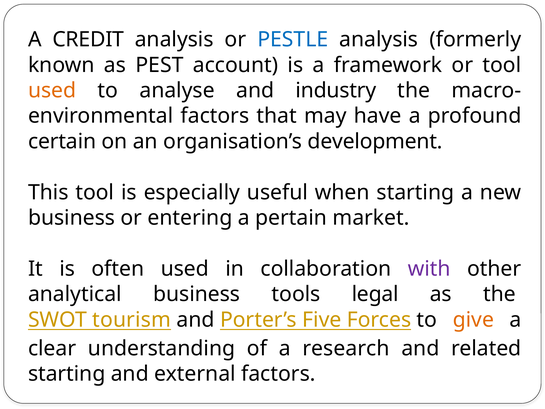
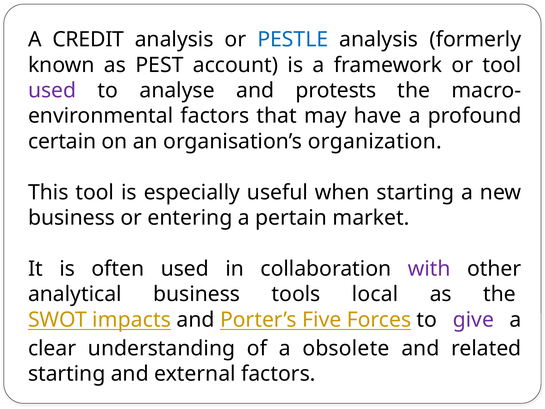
used at (52, 90) colour: orange -> purple
industry: industry -> protests
development: development -> organization
legal: legal -> local
tourism: tourism -> impacts
give colour: orange -> purple
research: research -> obsolete
